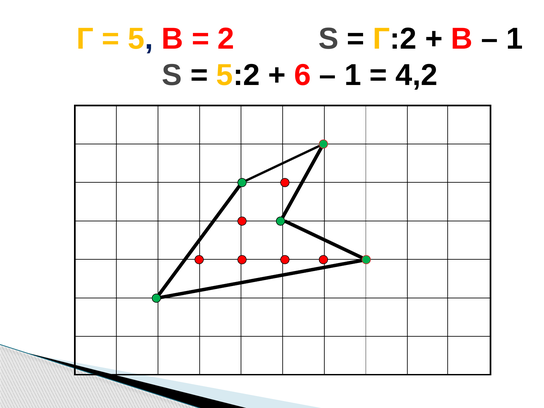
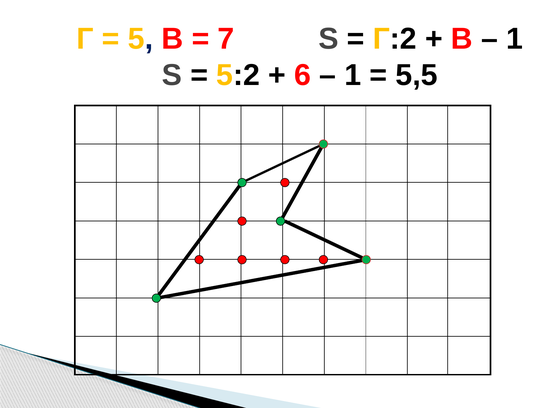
2: 2 -> 7
4,2: 4,2 -> 5,5
